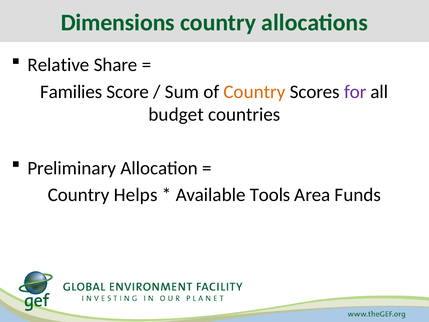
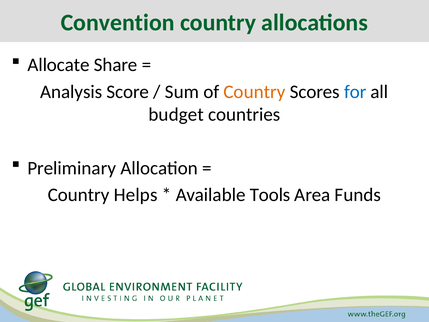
Dimensions: Dimensions -> Convention
Relative: Relative -> Allocate
Families: Families -> Analysis
for colour: purple -> blue
